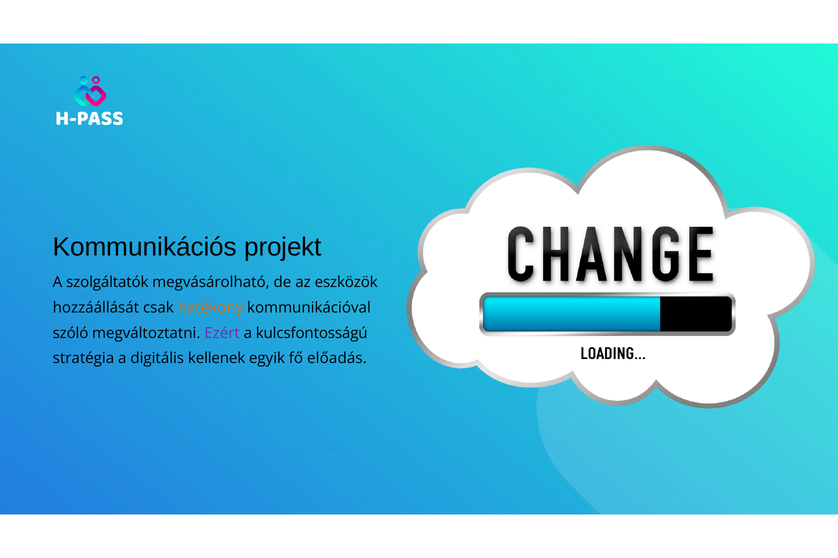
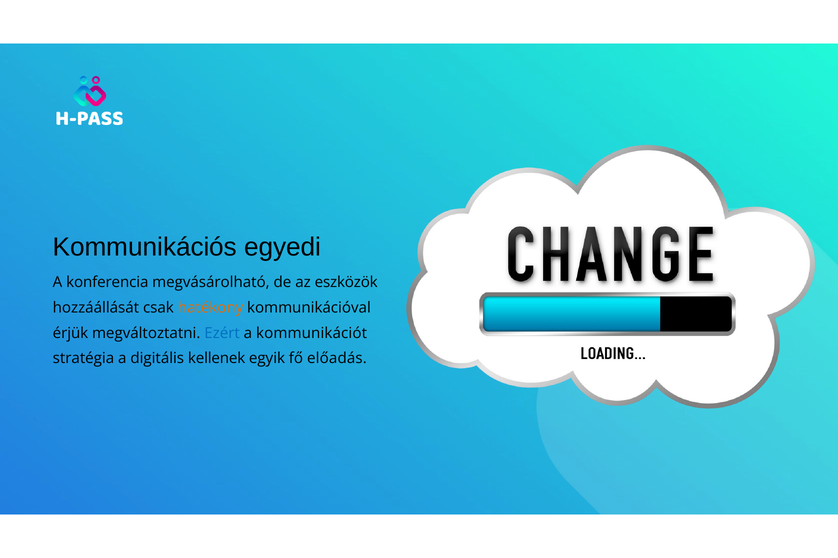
projekt: projekt -> egyedi
szolgáltatók: szolgáltatók -> konferencia
szóló: szóló -> érjük
Ezért colour: purple -> blue
kulcsfontosságú: kulcsfontosságú -> kommunikációt
